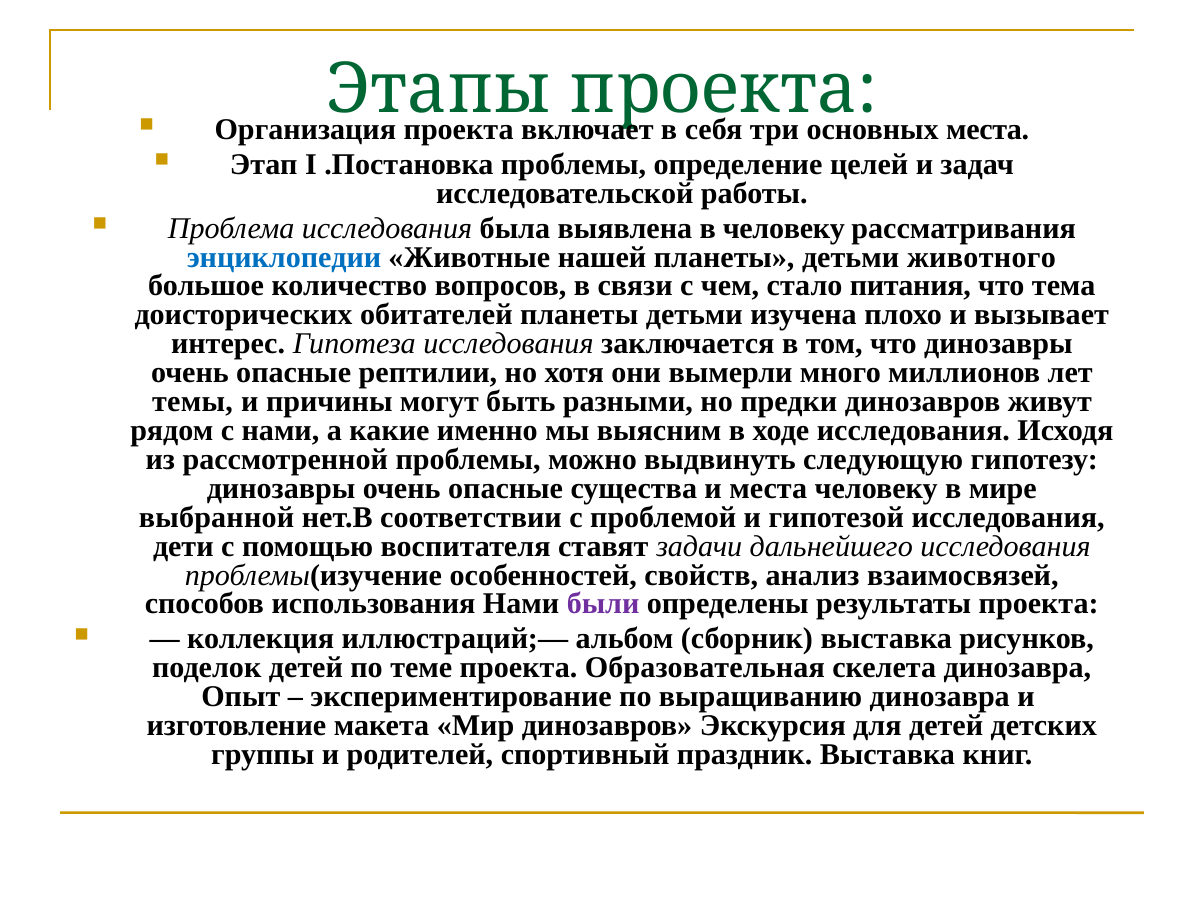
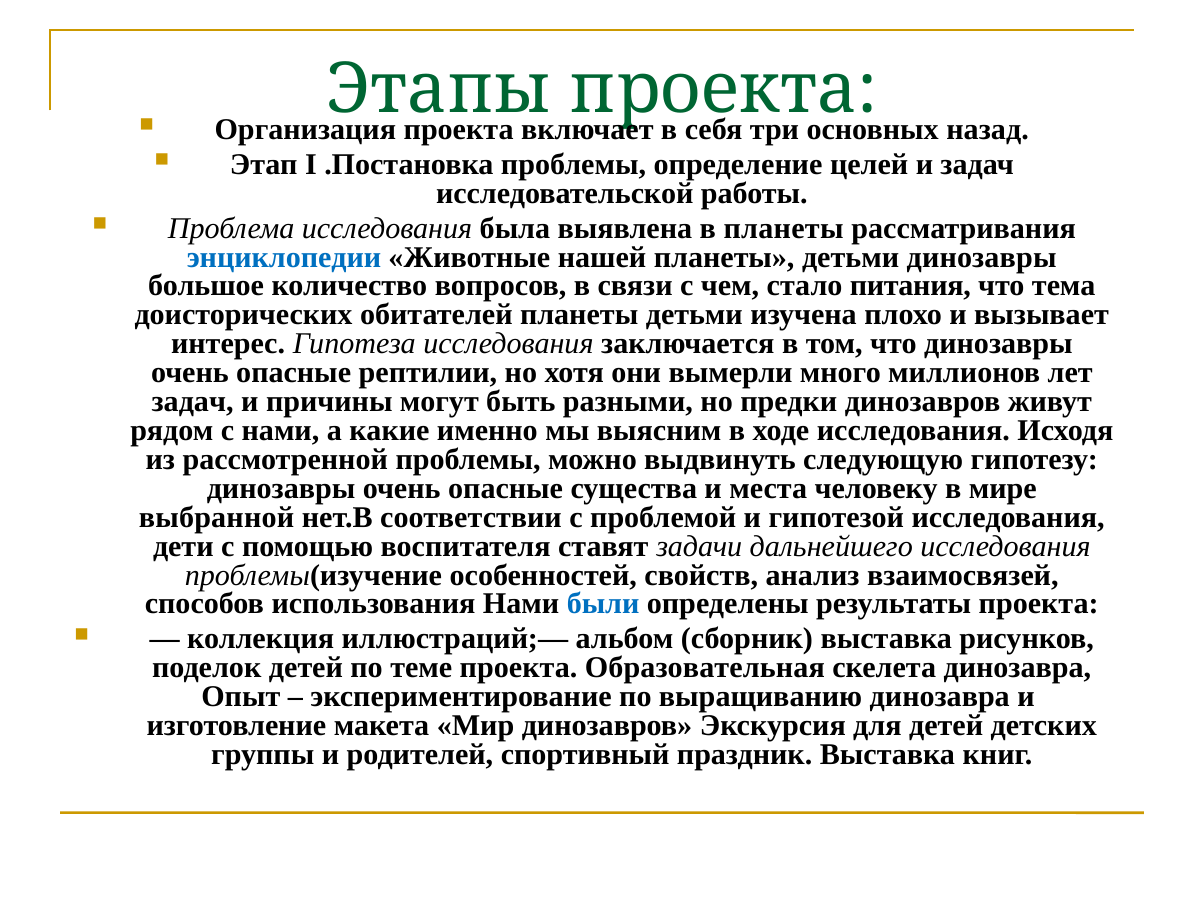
места at (988, 129): места -> назад
в человеку: человеку -> планеты
детьми животного: животного -> динозавры
темы at (192, 402): темы -> задач
были colour: purple -> blue
